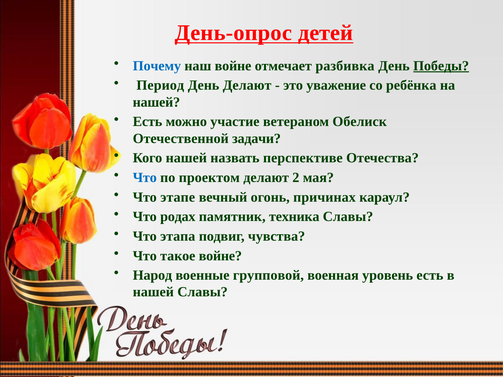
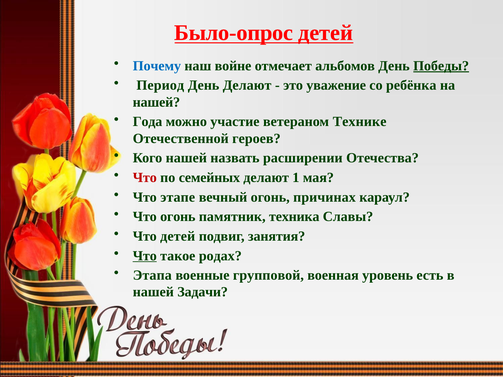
День-опрос: День-опрос -> Было-опрос
разбивка: разбивка -> альбомов
Есть at (148, 122): Есть -> Года
Обелиск: Обелиск -> Технике
задачи: задачи -> героев
перспективе: перспективе -> расширении
Что at (145, 178) colour: blue -> red
проектом: проектом -> семейных
2: 2 -> 1
Что родах: родах -> огонь
Что этапа: этапа -> детей
чувства: чувства -> занятия
Что at (145, 256) underline: none -> present
такое войне: войне -> родах
Народ: Народ -> Этапа
нашей Славы: Славы -> Задачи
